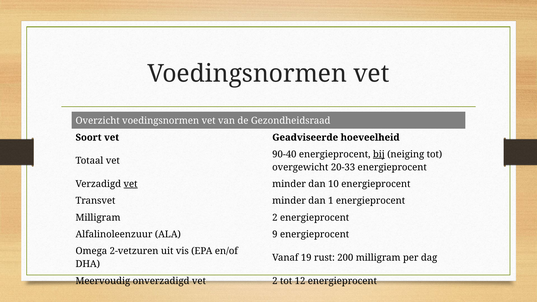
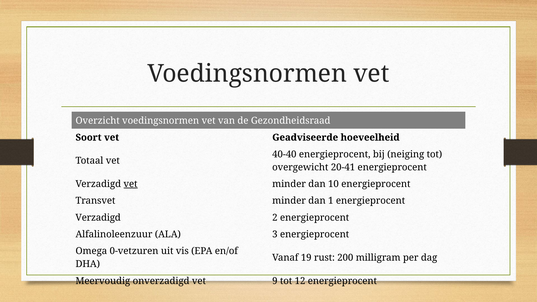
90-40: 90-40 -> 40-40
bij underline: present -> none
20-33: 20-33 -> 20-41
Milligram at (98, 218): Milligram -> Verzadigd
9: 9 -> 3
2-vetzuren: 2-vetzuren -> 0-vetzuren
vet 2: 2 -> 9
